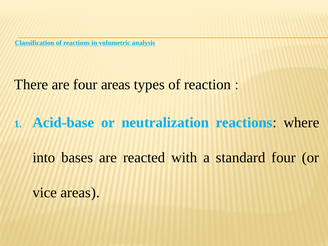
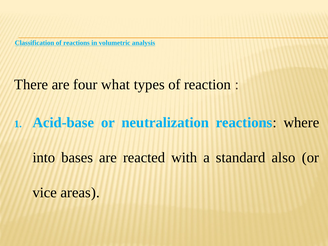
four areas: areas -> what
standard four: four -> also
